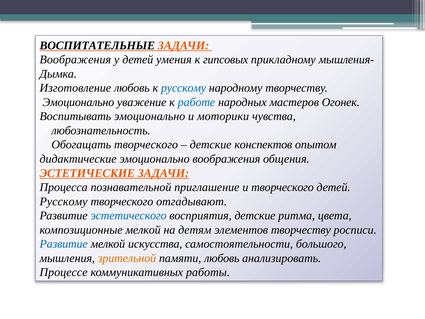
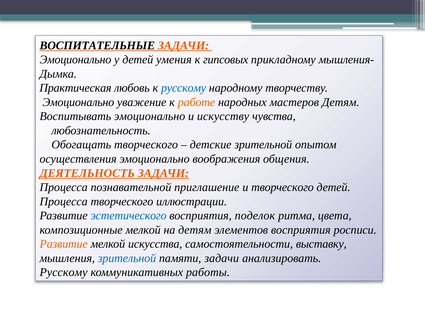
Воображения at (75, 60): Воображения -> Эмоционально
Изготовление: Изготовление -> Практическая
работе colour: blue -> orange
мастеров Огонек: Огонек -> Детям
моторики: моторики -> искусству
детские конспектов: конспектов -> зрительной
дидактические: дидактические -> осуществления
ЭСТЕТИЧЕСКИЕ: ЭСТЕТИЧЕСКИЕ -> ДЕЯТЕЛЬНОСТЬ
Русскому at (64, 201): Русскому -> Процесса
отгадывают: отгадывают -> иллюстрации
восприятия детские: детские -> поделок
элементов творчеству: творчеству -> восприятия
Развитие at (64, 244) colour: blue -> orange
большого: большого -> выставку
зрительной at (127, 258) colour: orange -> blue
памяти любовь: любовь -> задачи
Процессе at (64, 272): Процессе -> Русскому
